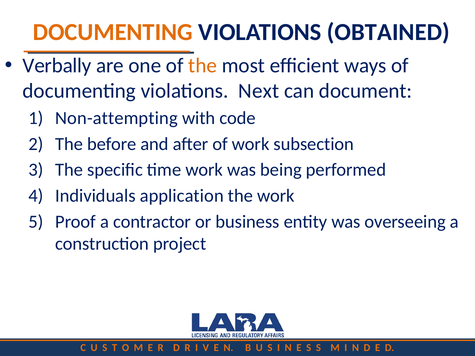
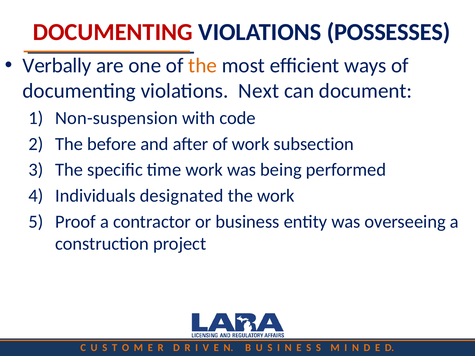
DOCUMENTING at (113, 32) colour: orange -> red
OBTAINED: OBTAINED -> POSSESSES
Non-attempting: Non-attempting -> Non-suspension
application: application -> designated
